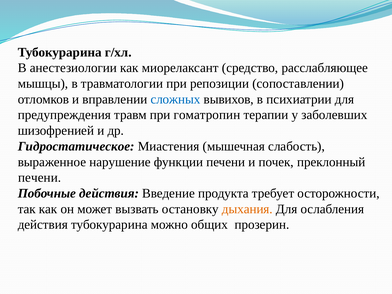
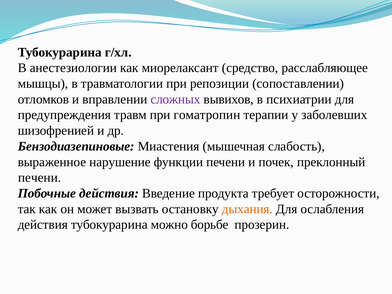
сложных colour: blue -> purple
Гидростатическое: Гидростатическое -> Бензодиазепиновые
общих: общих -> борьбе
